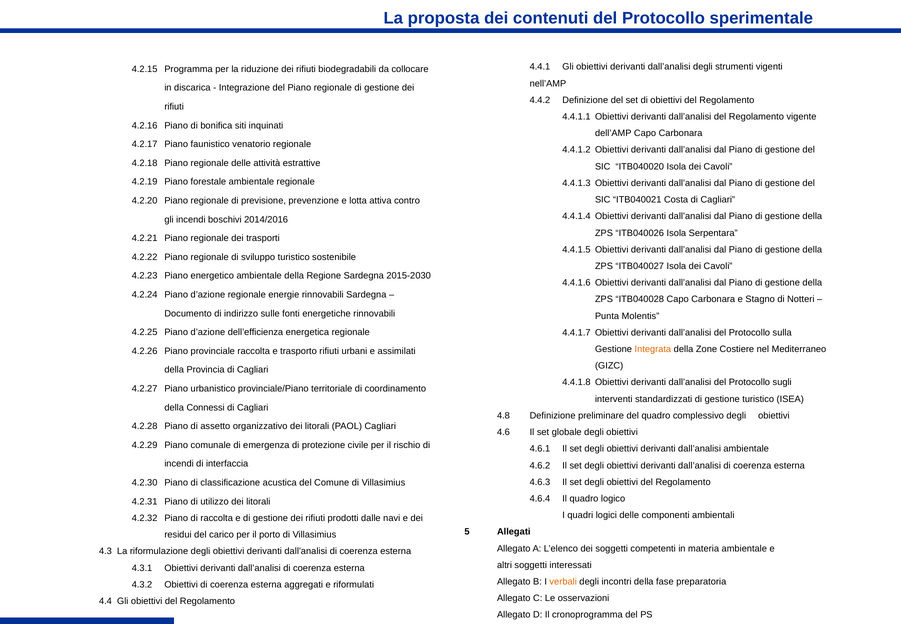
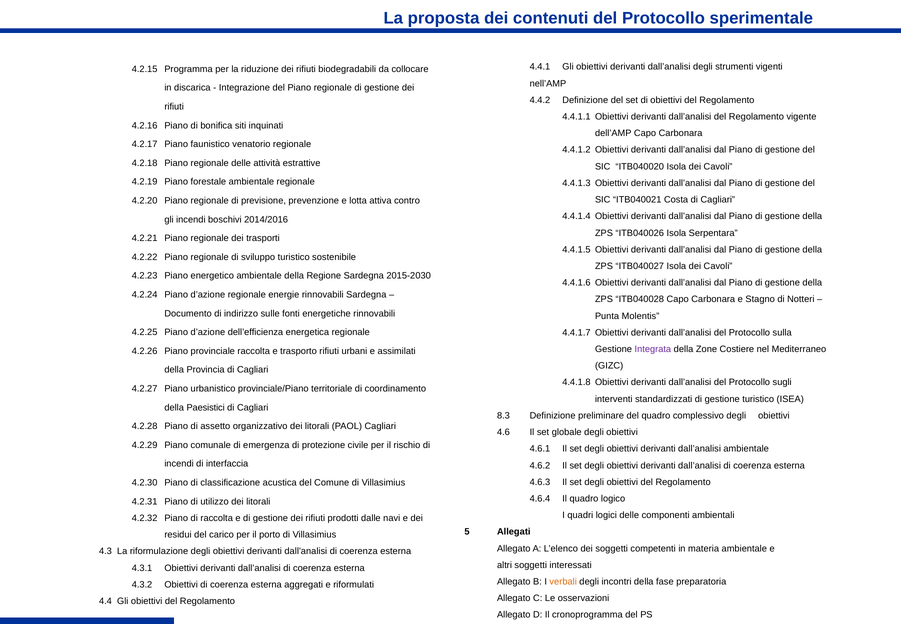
Integrata colour: orange -> purple
Connessi: Connessi -> Paesistici
4.8: 4.8 -> 8.3
